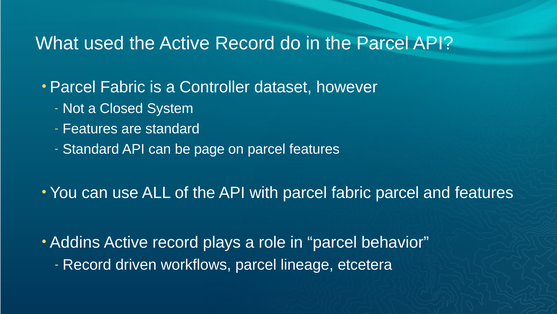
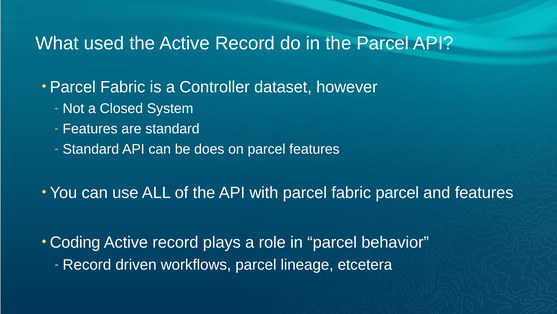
page: page -> does
Addins: Addins -> Coding
